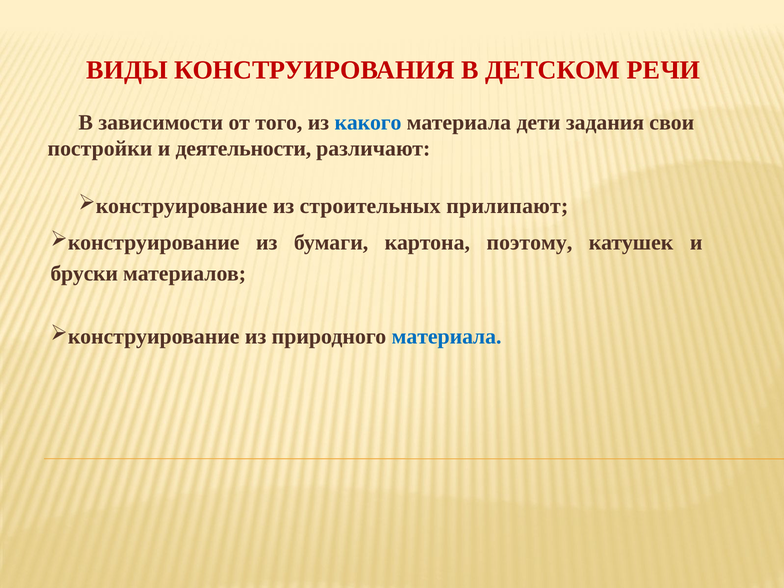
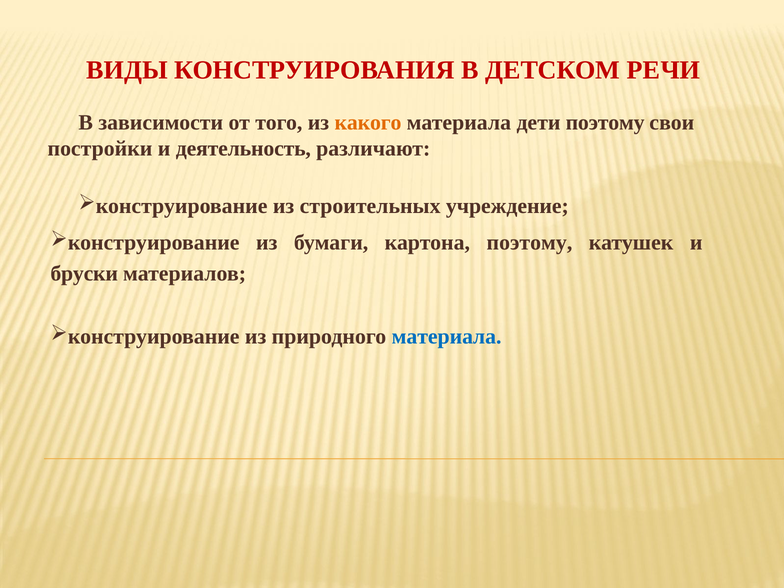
какого colour: blue -> orange
дети задания: задания -> поэтому
деятельности: деятельности -> деятельность
прилипают: прилипают -> учреждение
